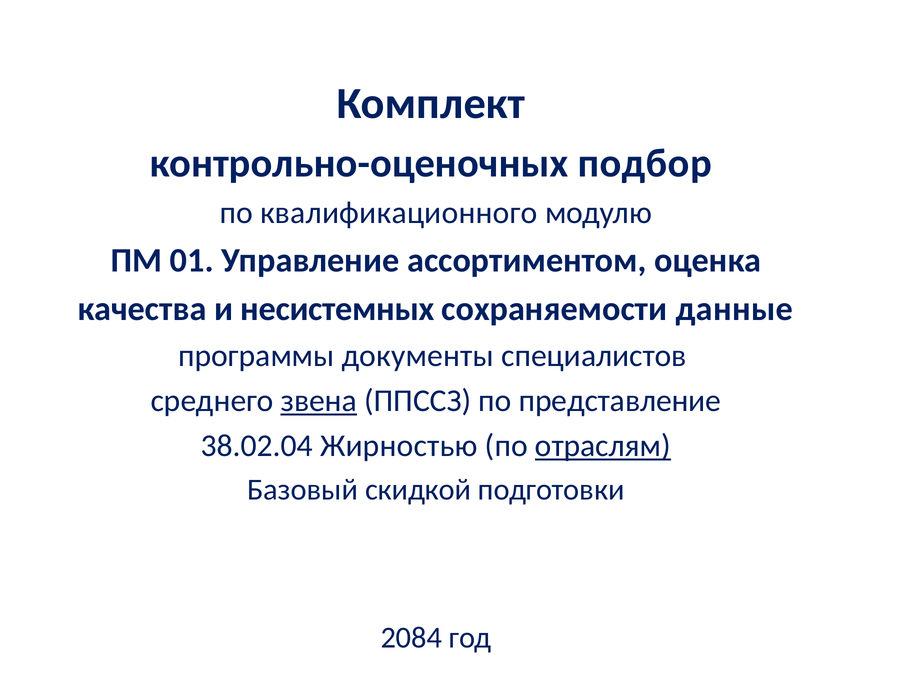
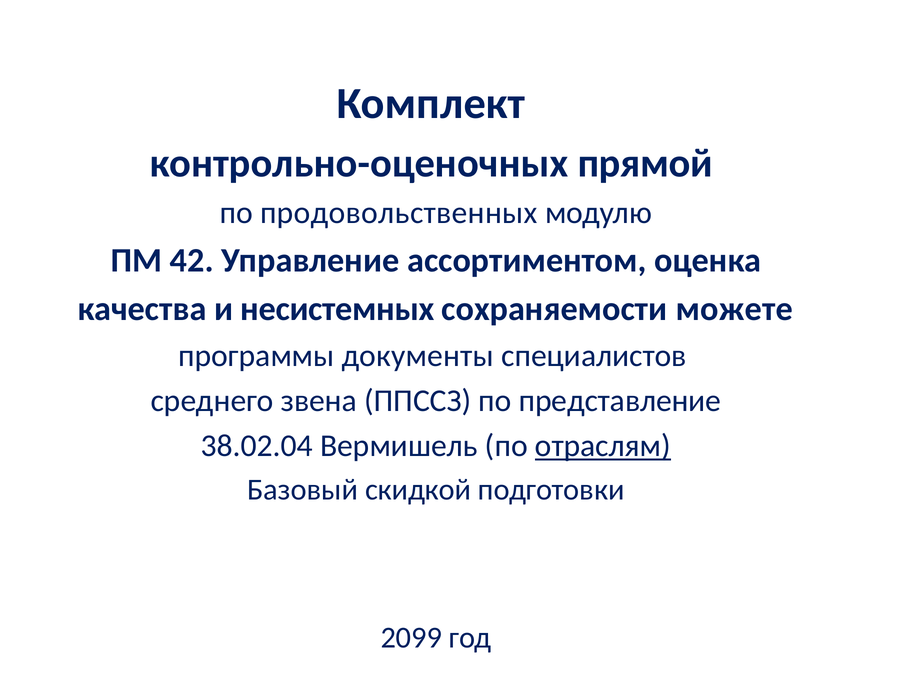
подбор: подбор -> прямой
квалификационного: квалификационного -> продовольственных
01: 01 -> 42
данные: данные -> можете
звена underline: present -> none
Жирностью: Жирностью -> Вермишель
2084: 2084 -> 2099
